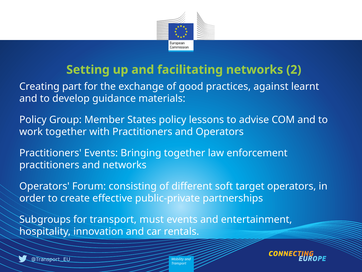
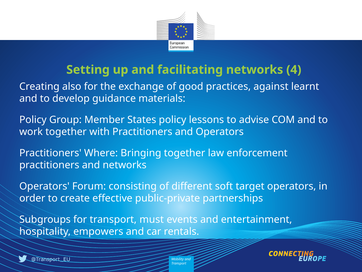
2: 2 -> 4
part: part -> also
Practitioners Events: Events -> Where
innovation: innovation -> empowers
